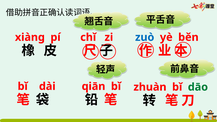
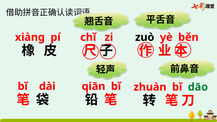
zuò colour: blue -> black
